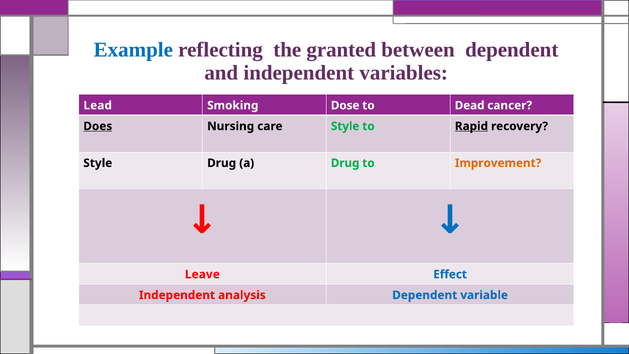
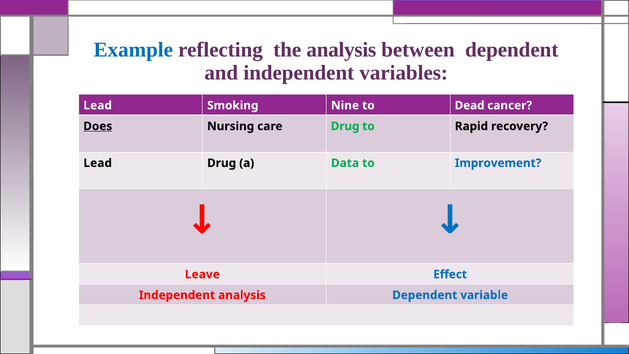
the granted: granted -> analysis
Dose: Dose -> Nine
care Style: Style -> Drug
Rapid underline: present -> none
Style at (98, 163): Style -> Lead
a Drug: Drug -> Data
Improvement colour: orange -> blue
